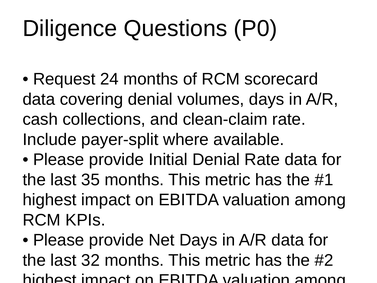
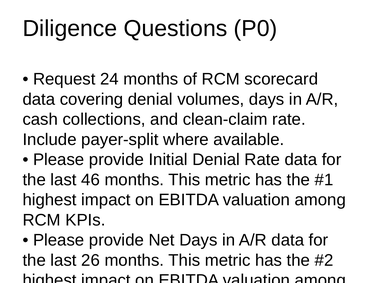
35: 35 -> 46
32: 32 -> 26
